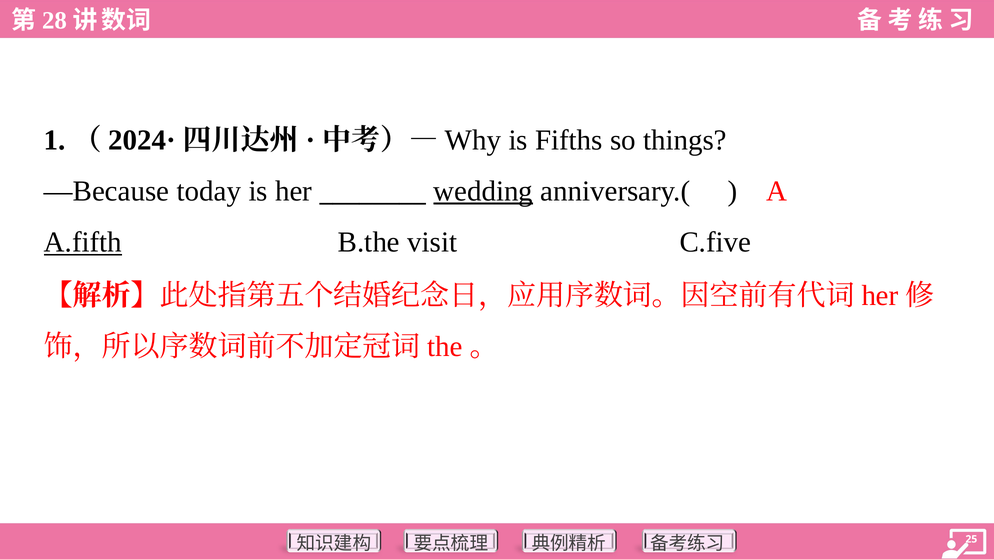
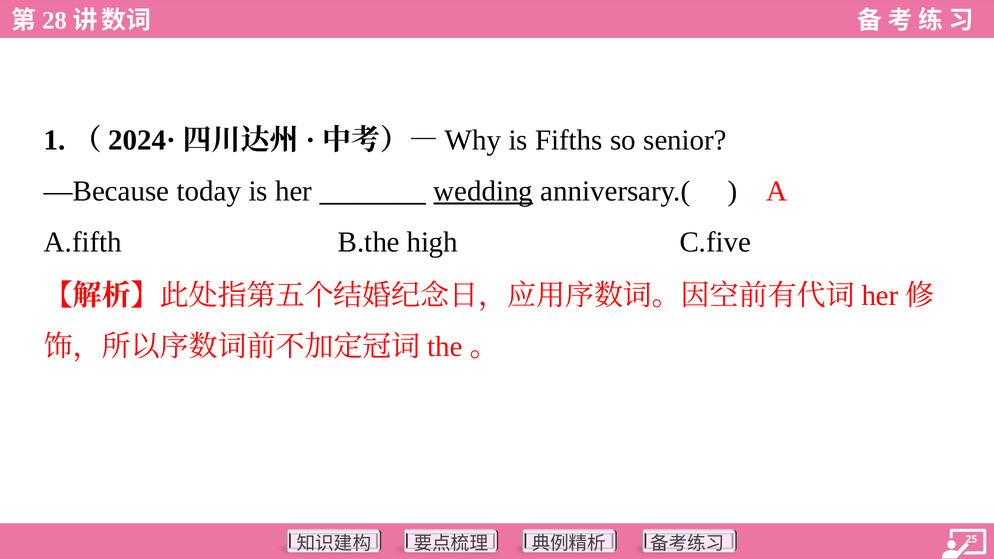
things: things -> senior
A.fifth underline: present -> none
visit: visit -> high
